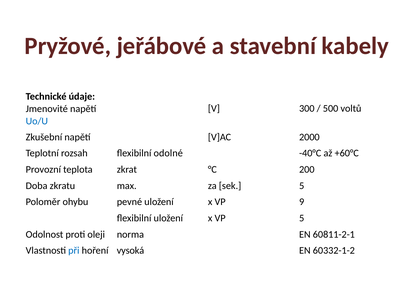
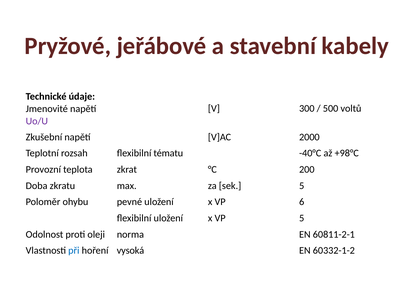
Uo/U colour: blue -> purple
odolné: odolné -> tématu
+60°C: +60°C -> +98°C
9: 9 -> 6
